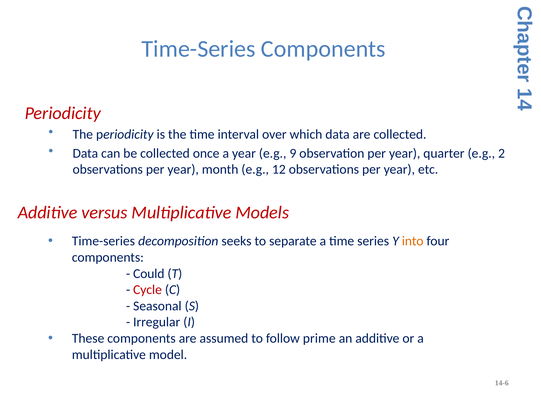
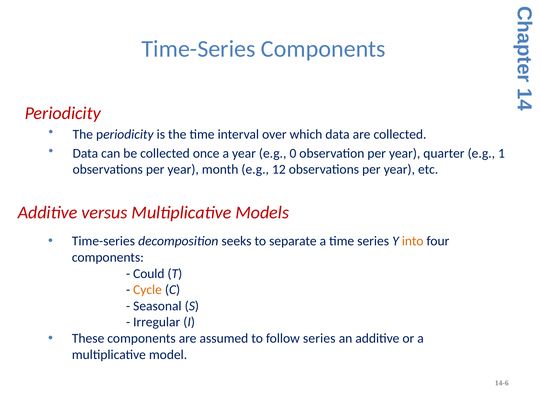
9: 9 -> 0
e.g 2: 2 -> 1
Cycle colour: red -> orange
follow prime: prime -> series
